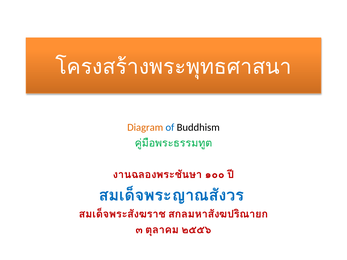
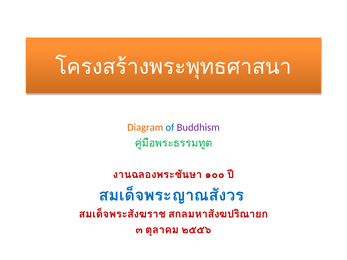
Buddhism colour: black -> purple
